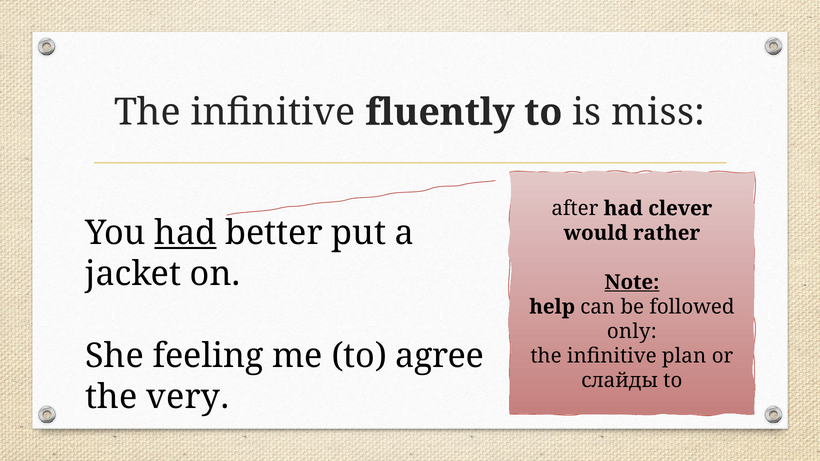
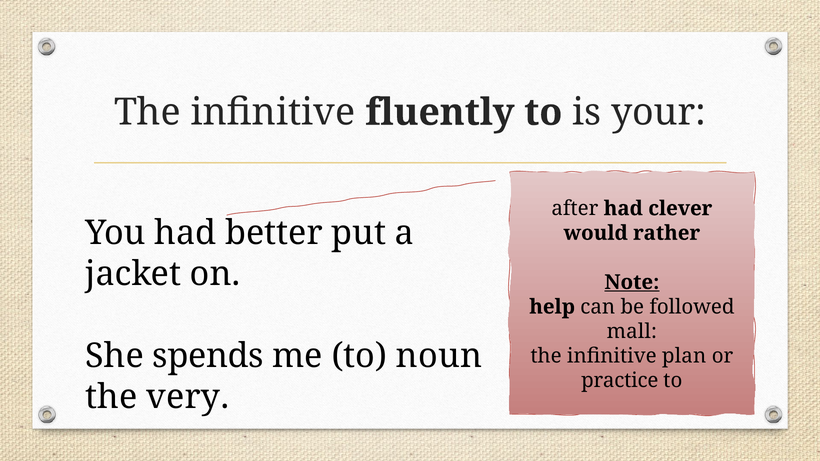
miss: miss -> your
had at (185, 233) underline: present -> none
only: only -> mall
feeling: feeling -> spends
agree: agree -> noun
слайды: слайды -> practice
